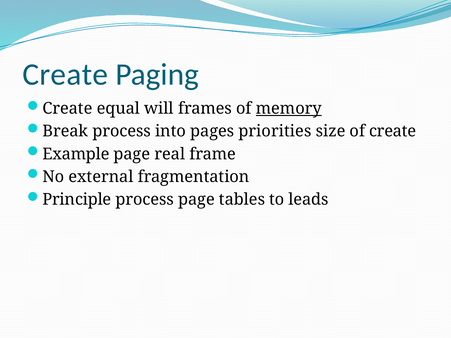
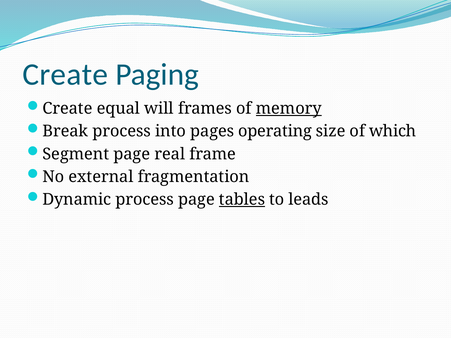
priorities: priorities -> operating
of create: create -> which
Example: Example -> Segment
Principle: Principle -> Dynamic
tables underline: none -> present
